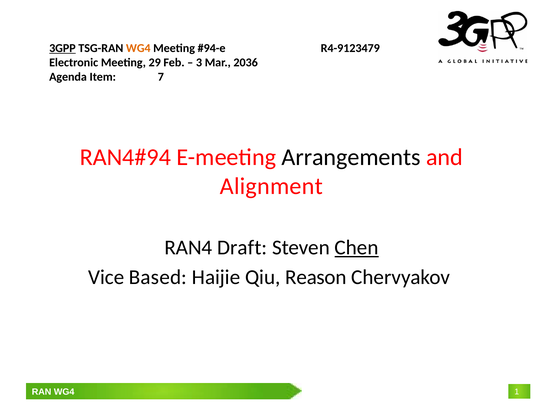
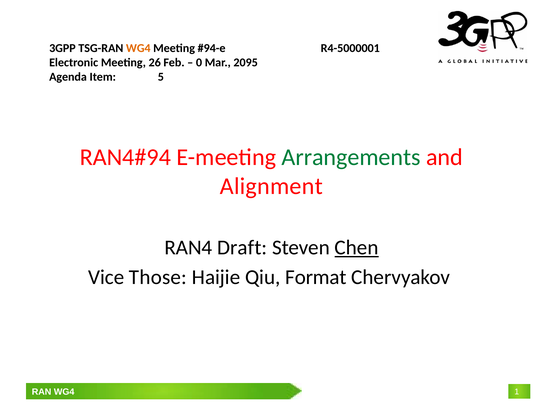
3GPP at (62, 48) underline: present -> none
R4-9123479: R4-9123479 -> R4-5000001
29: 29 -> 26
3: 3 -> 0
2036: 2036 -> 2095
7: 7 -> 5
Arrangements colour: black -> green
Based: Based -> Those
Reason: Reason -> Format
